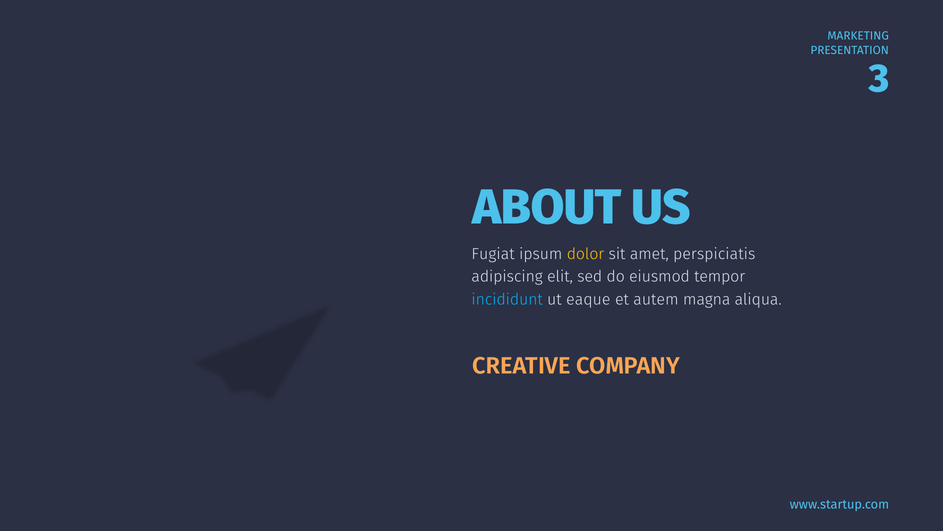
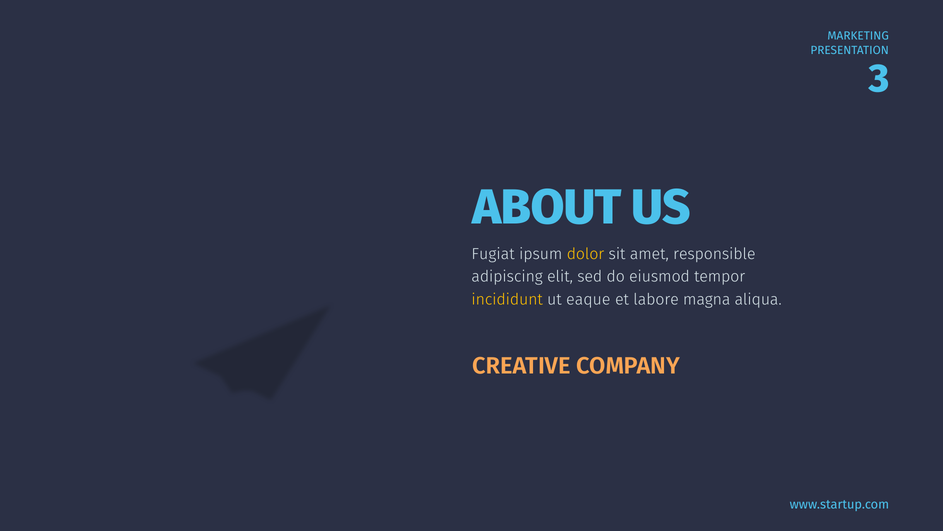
perspiciatis: perspiciatis -> responsible
incididunt colour: light blue -> yellow
autem: autem -> labore
